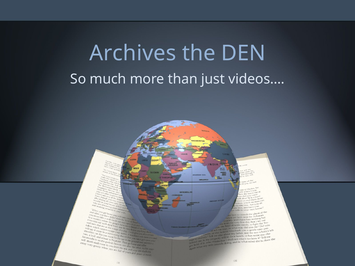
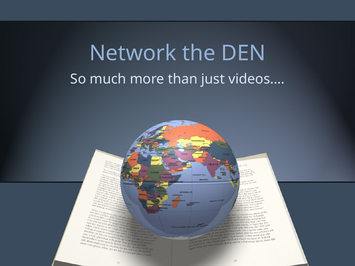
Archives: Archives -> Network
